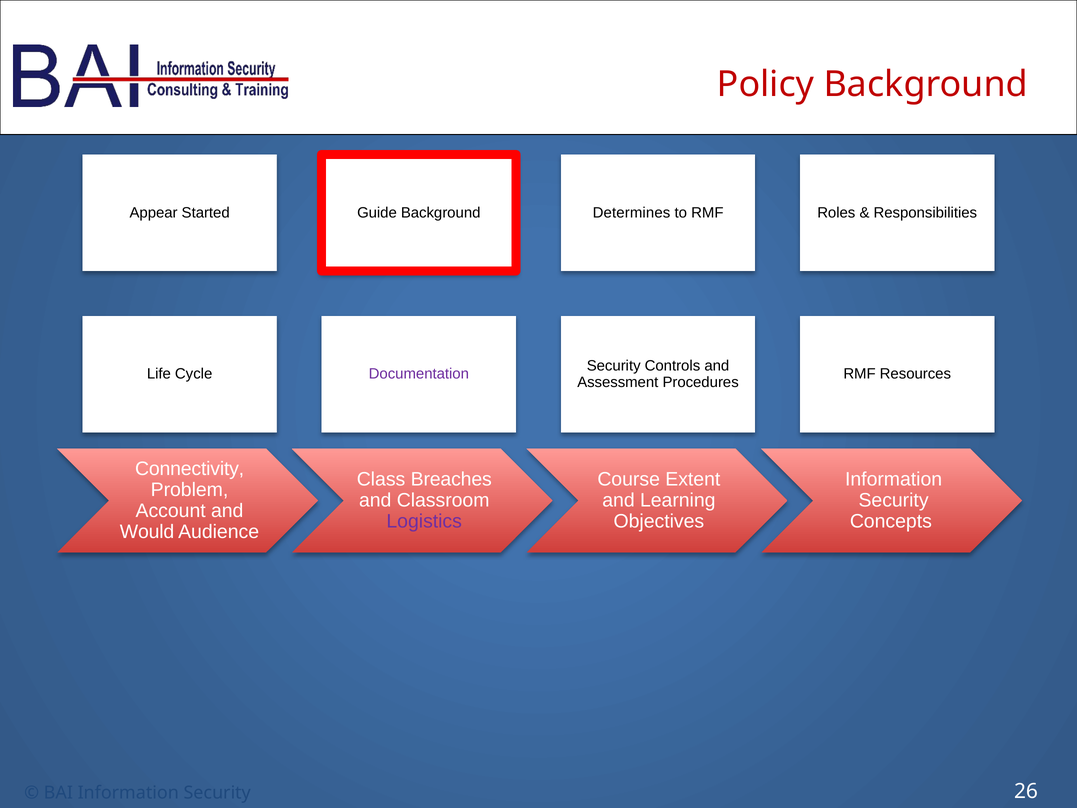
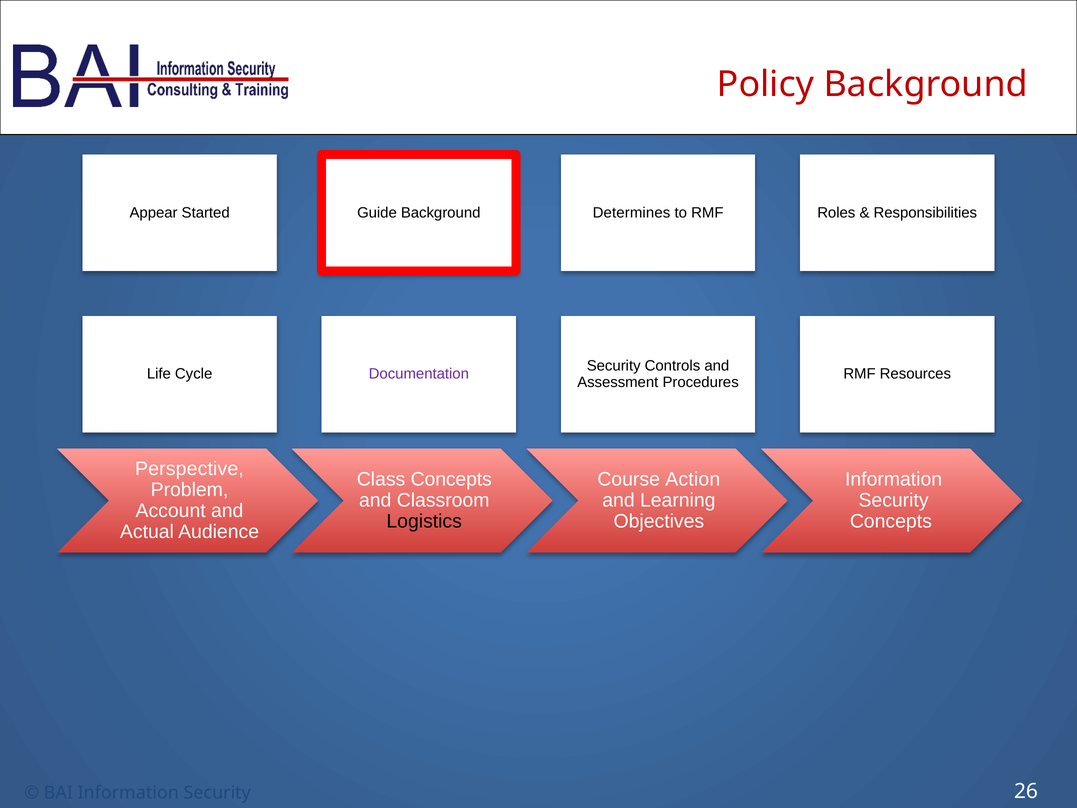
Connectivity: Connectivity -> Perspective
Class Breaches: Breaches -> Concepts
Extent: Extent -> Action
Logistics colour: purple -> black
Would: Would -> Actual
